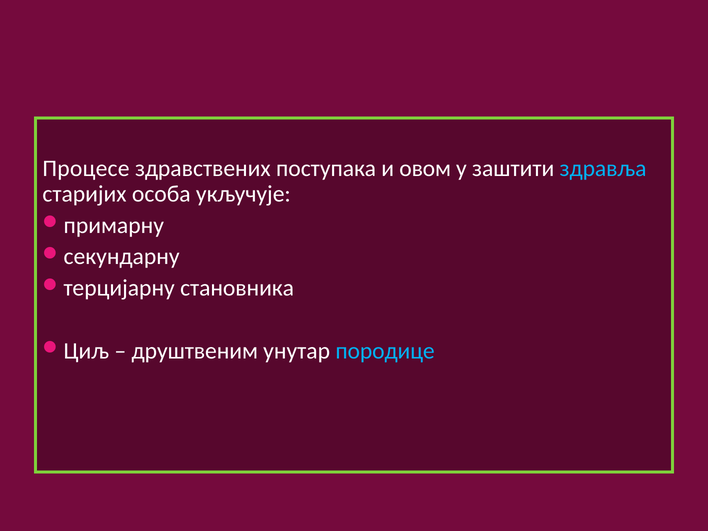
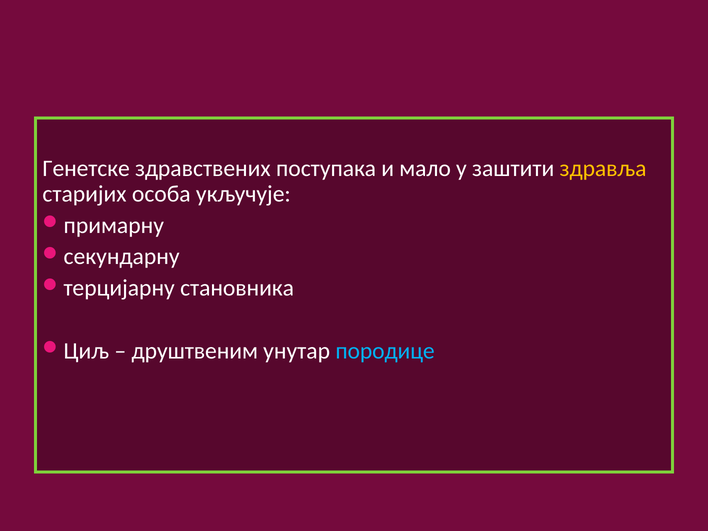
Процесе: Процесе -> Генетске
овом: овом -> мало
здравља colour: light blue -> yellow
